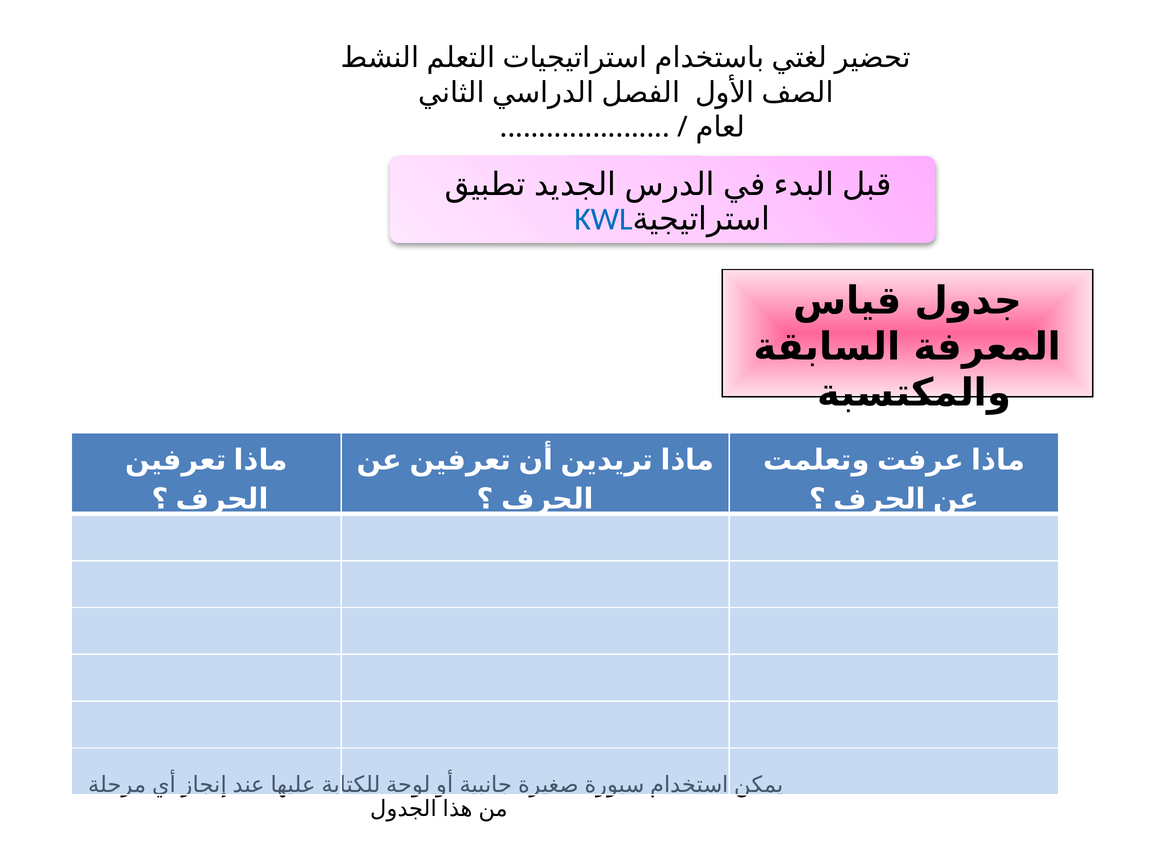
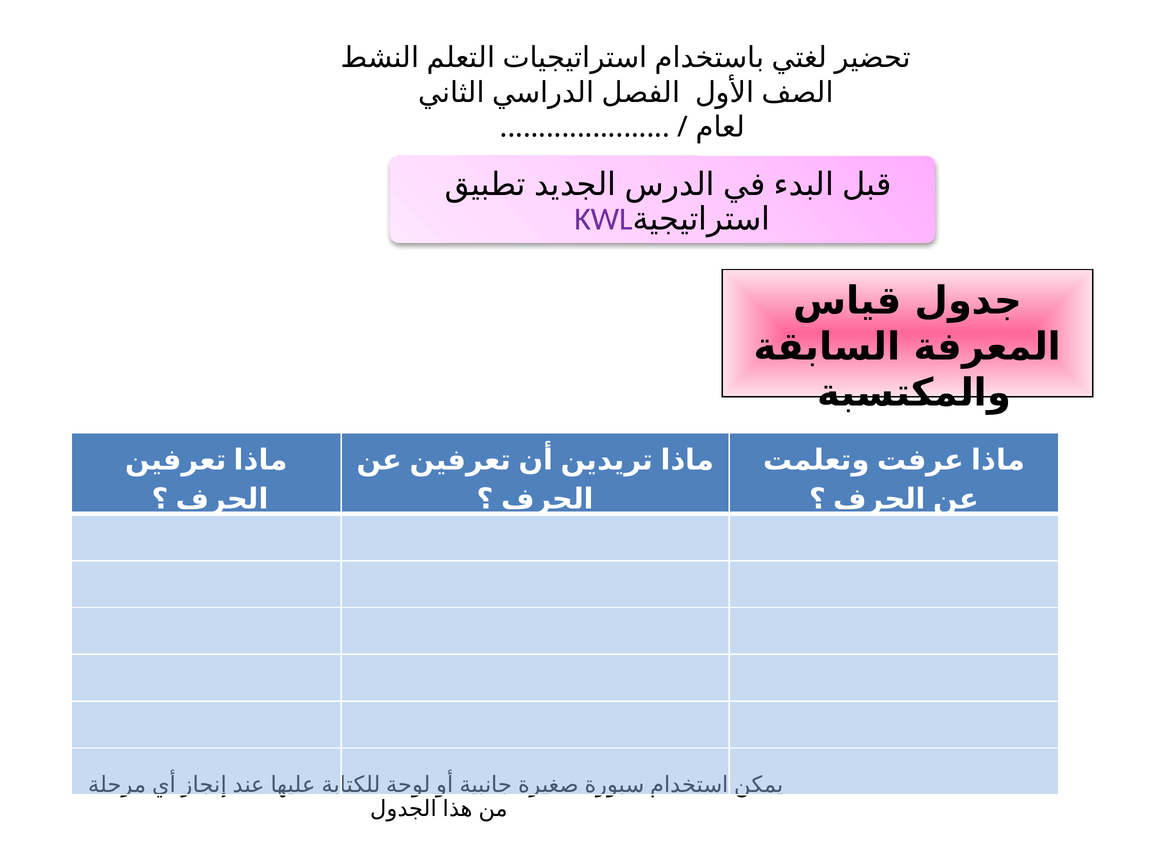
KWL at (603, 219) colour: blue -> purple
